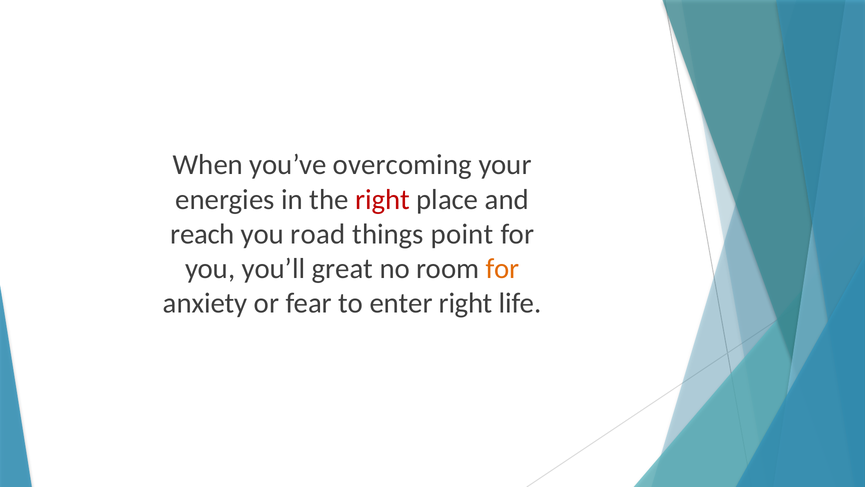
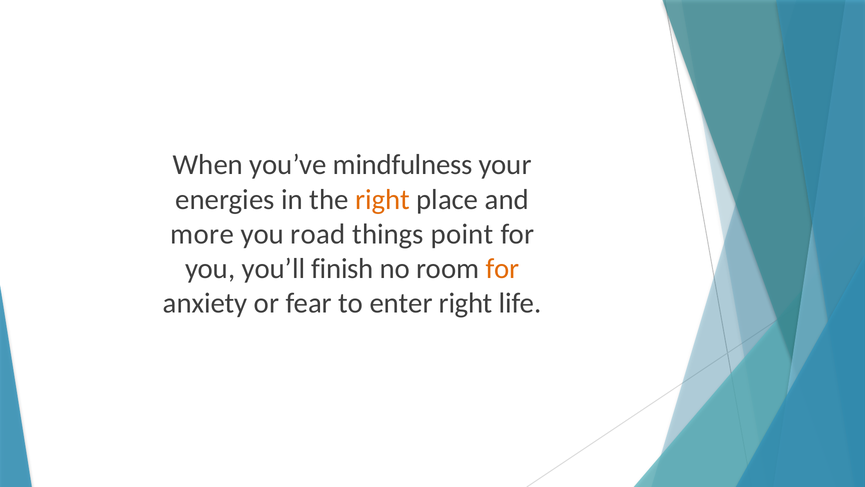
overcoming: overcoming -> mindfulness
right at (382, 199) colour: red -> orange
reach: reach -> more
great: great -> finish
